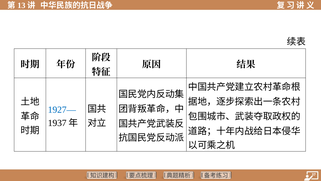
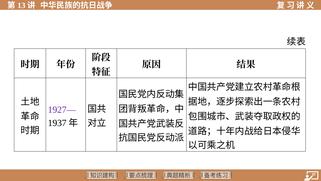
1927— colour: blue -> purple
